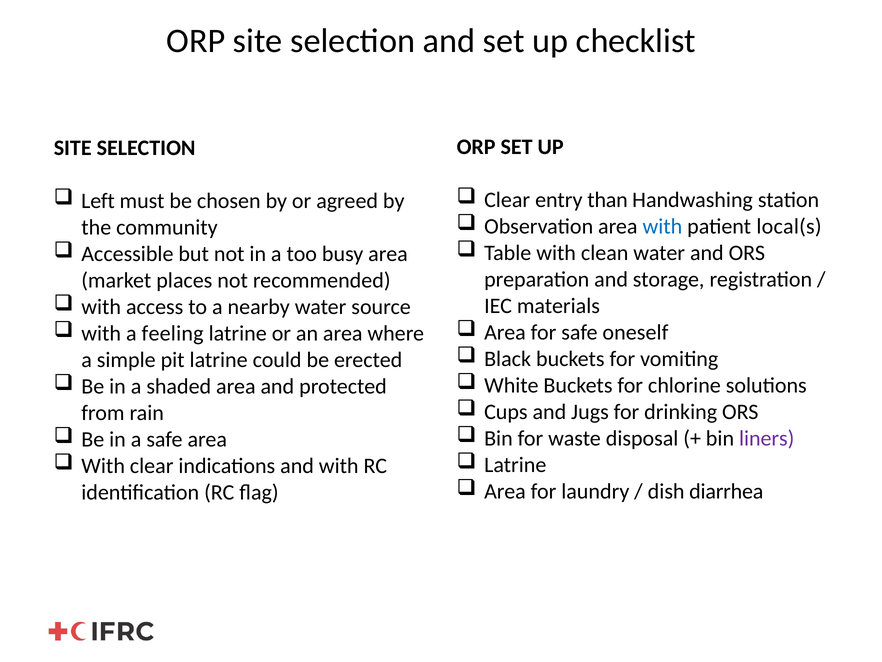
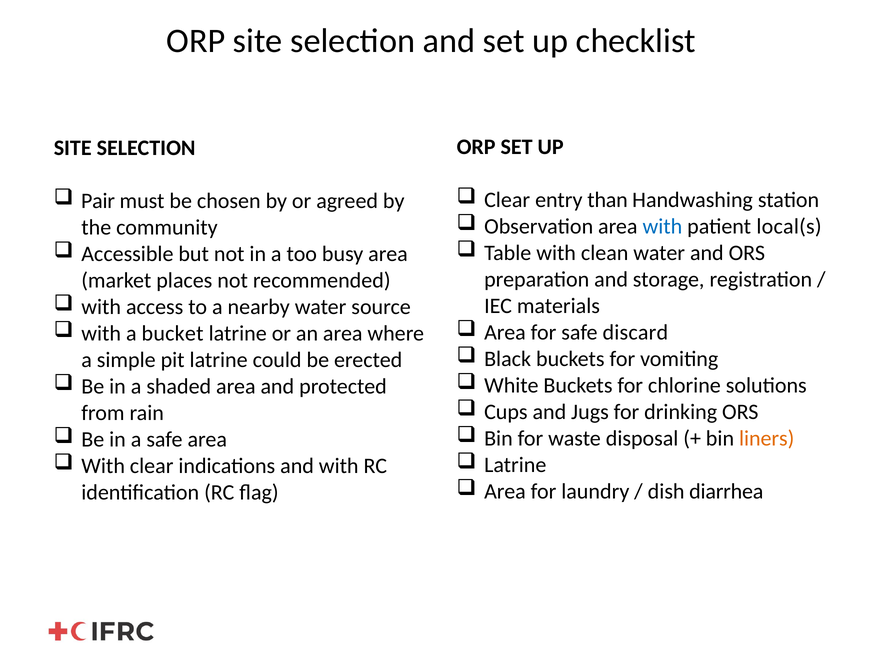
Left: Left -> Pair
oneself: oneself -> discard
feeling: feeling -> bucket
liners colour: purple -> orange
